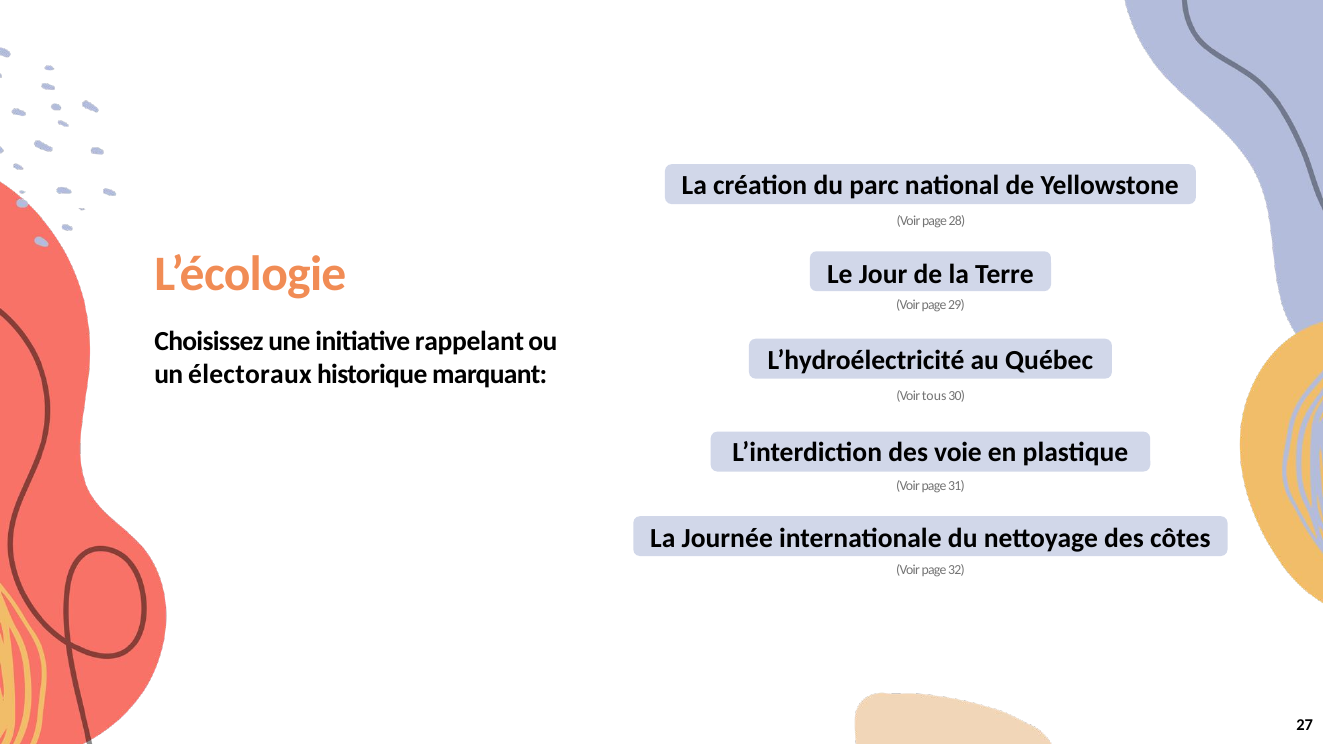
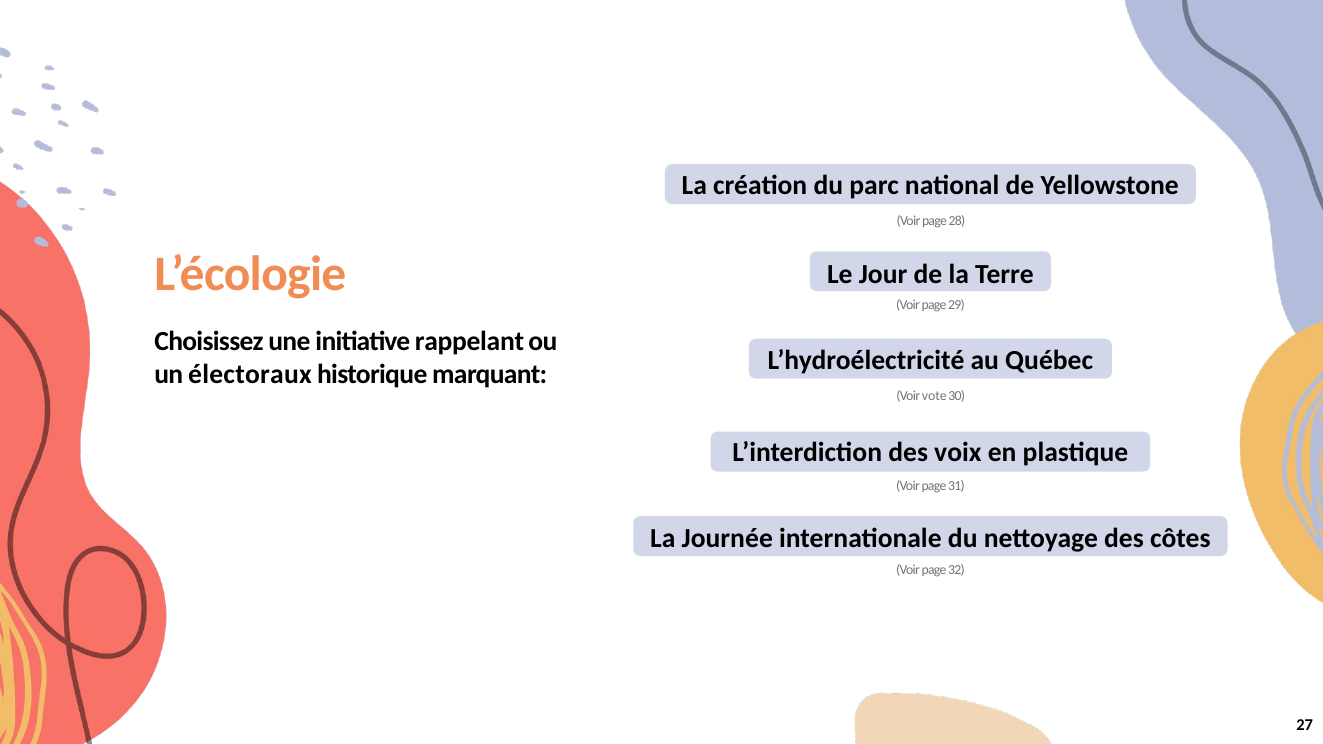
tous: tous -> vote
voie: voie -> voix
